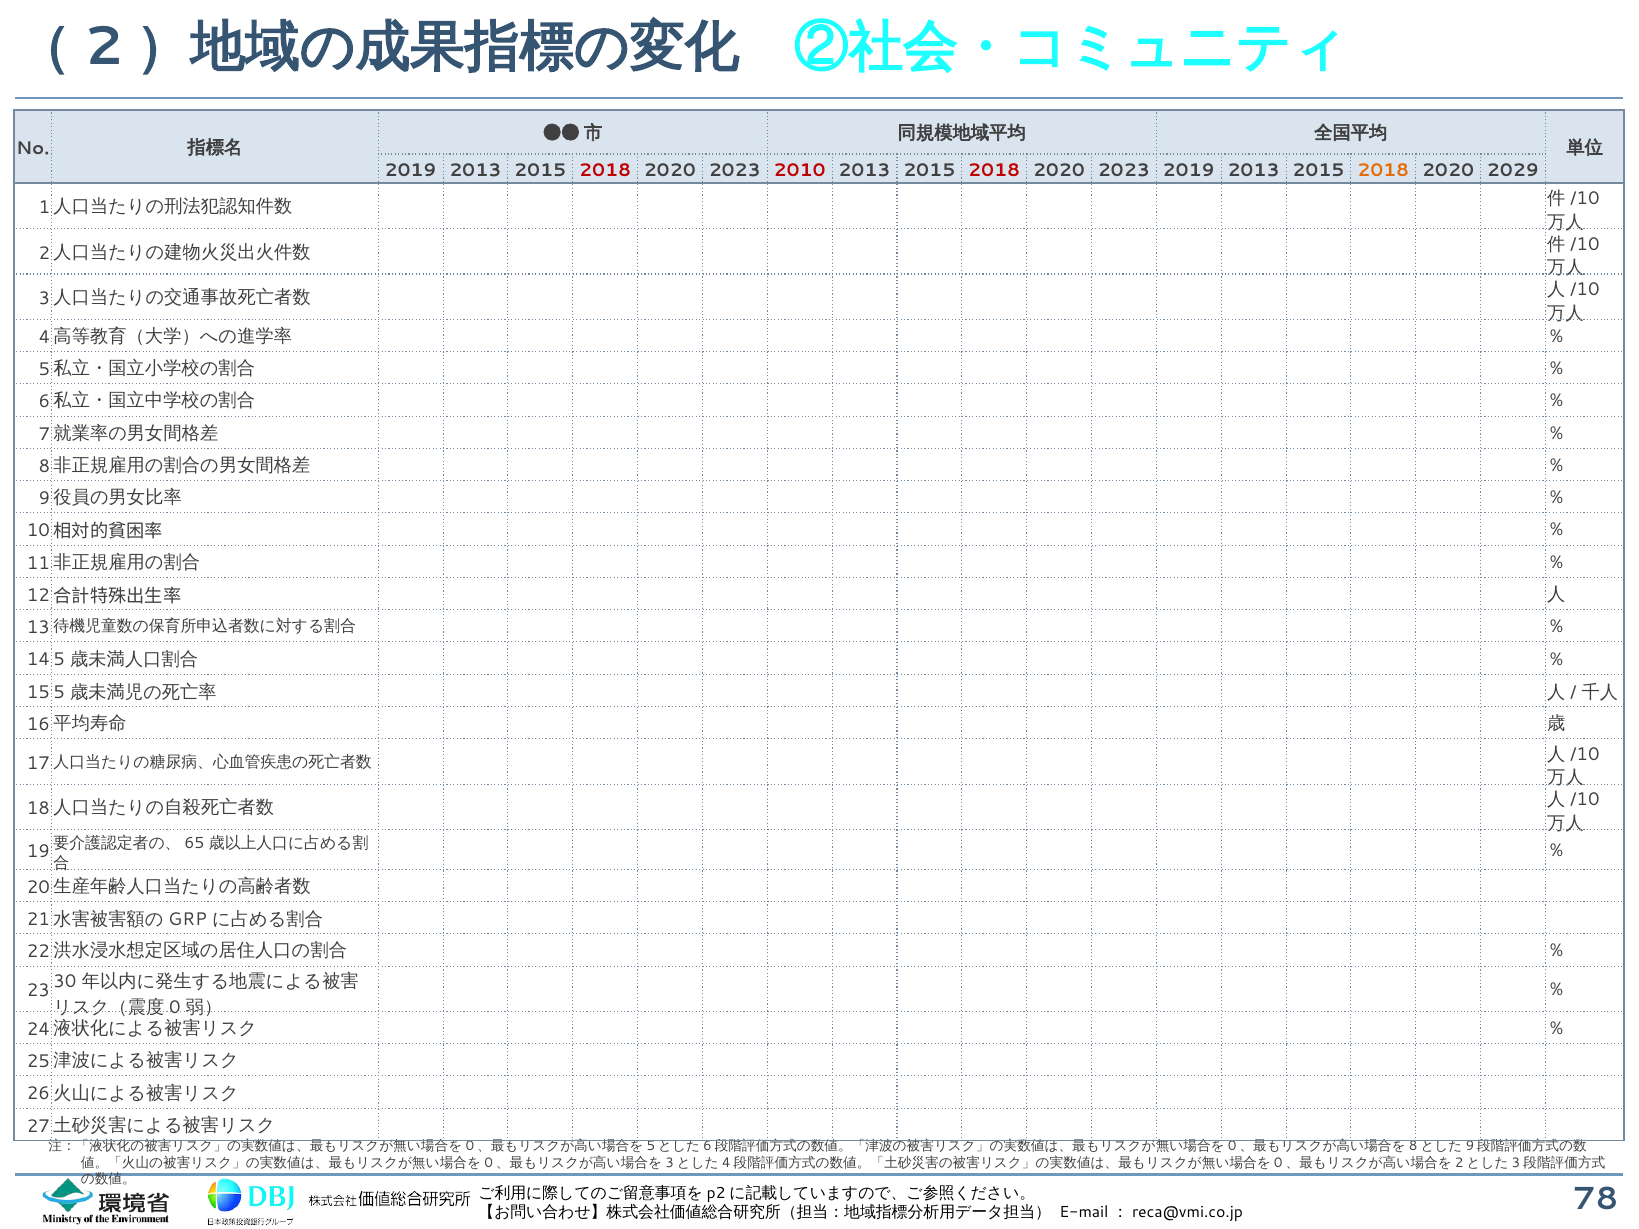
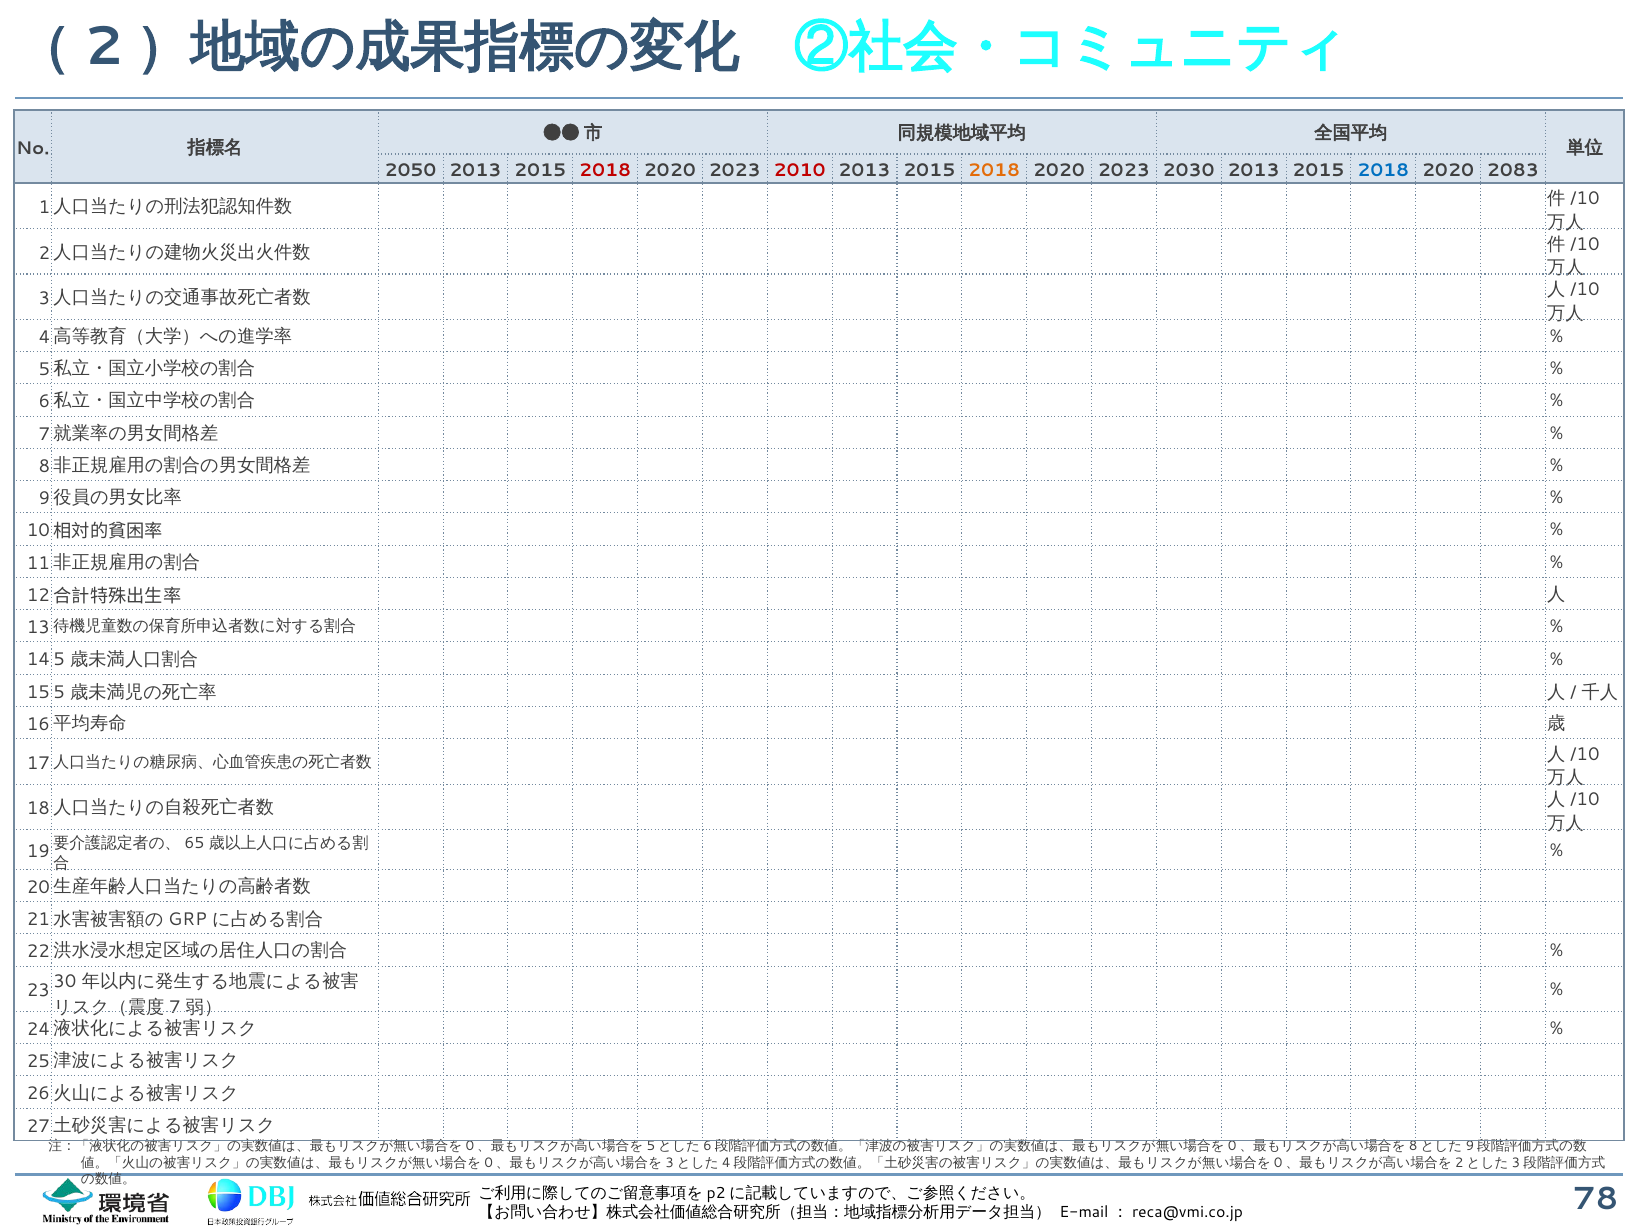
2019 at (410, 170): 2019 -> 2050
2018 at (994, 170) colour: red -> orange
2023 2019: 2019 -> 2030
2018 at (1383, 170) colour: orange -> blue
2029: 2029 -> 2083
0: 0 -> 7
